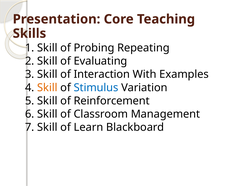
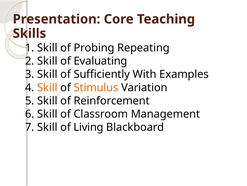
Interaction: Interaction -> Sufficiently
Stimulus colour: blue -> orange
Learn: Learn -> Living
